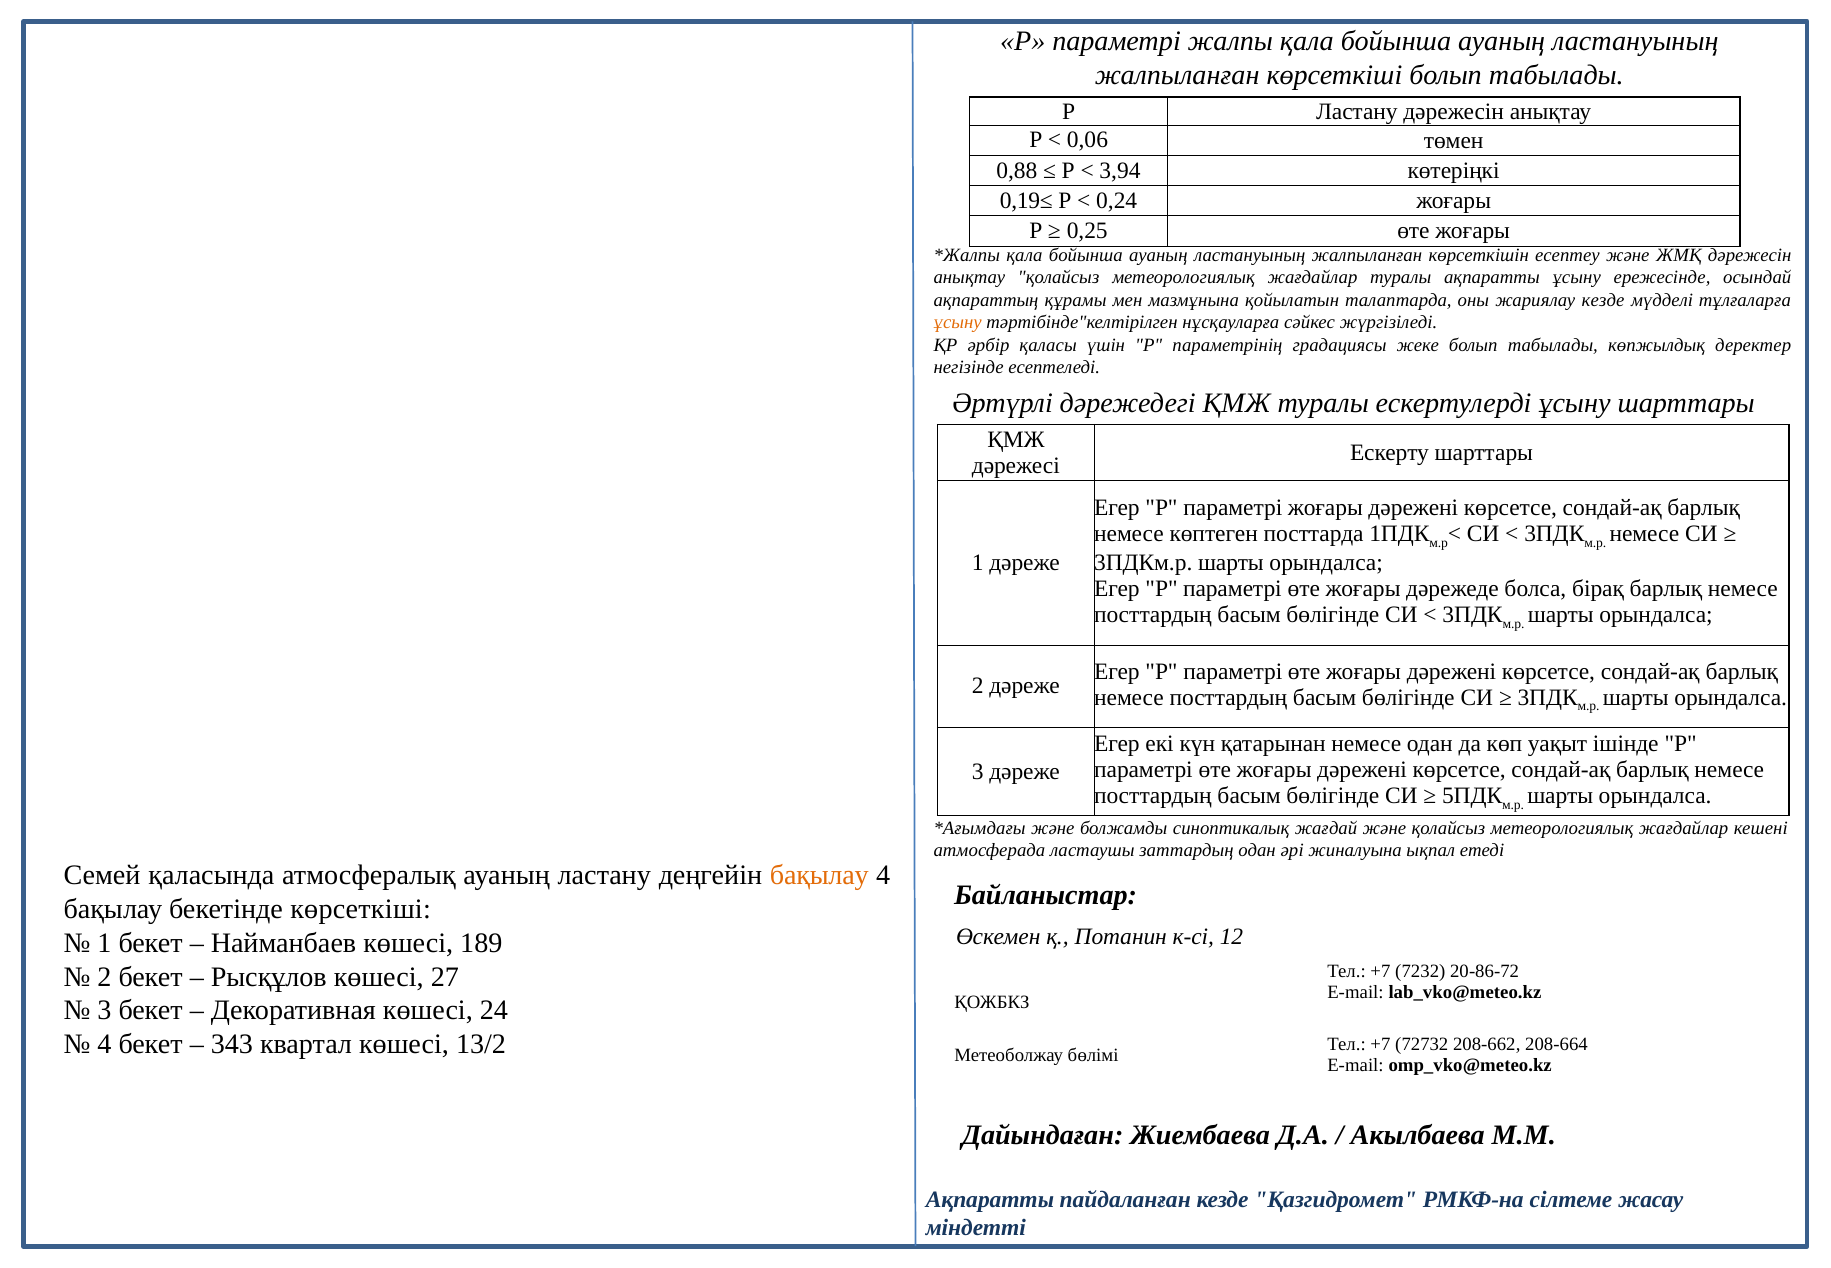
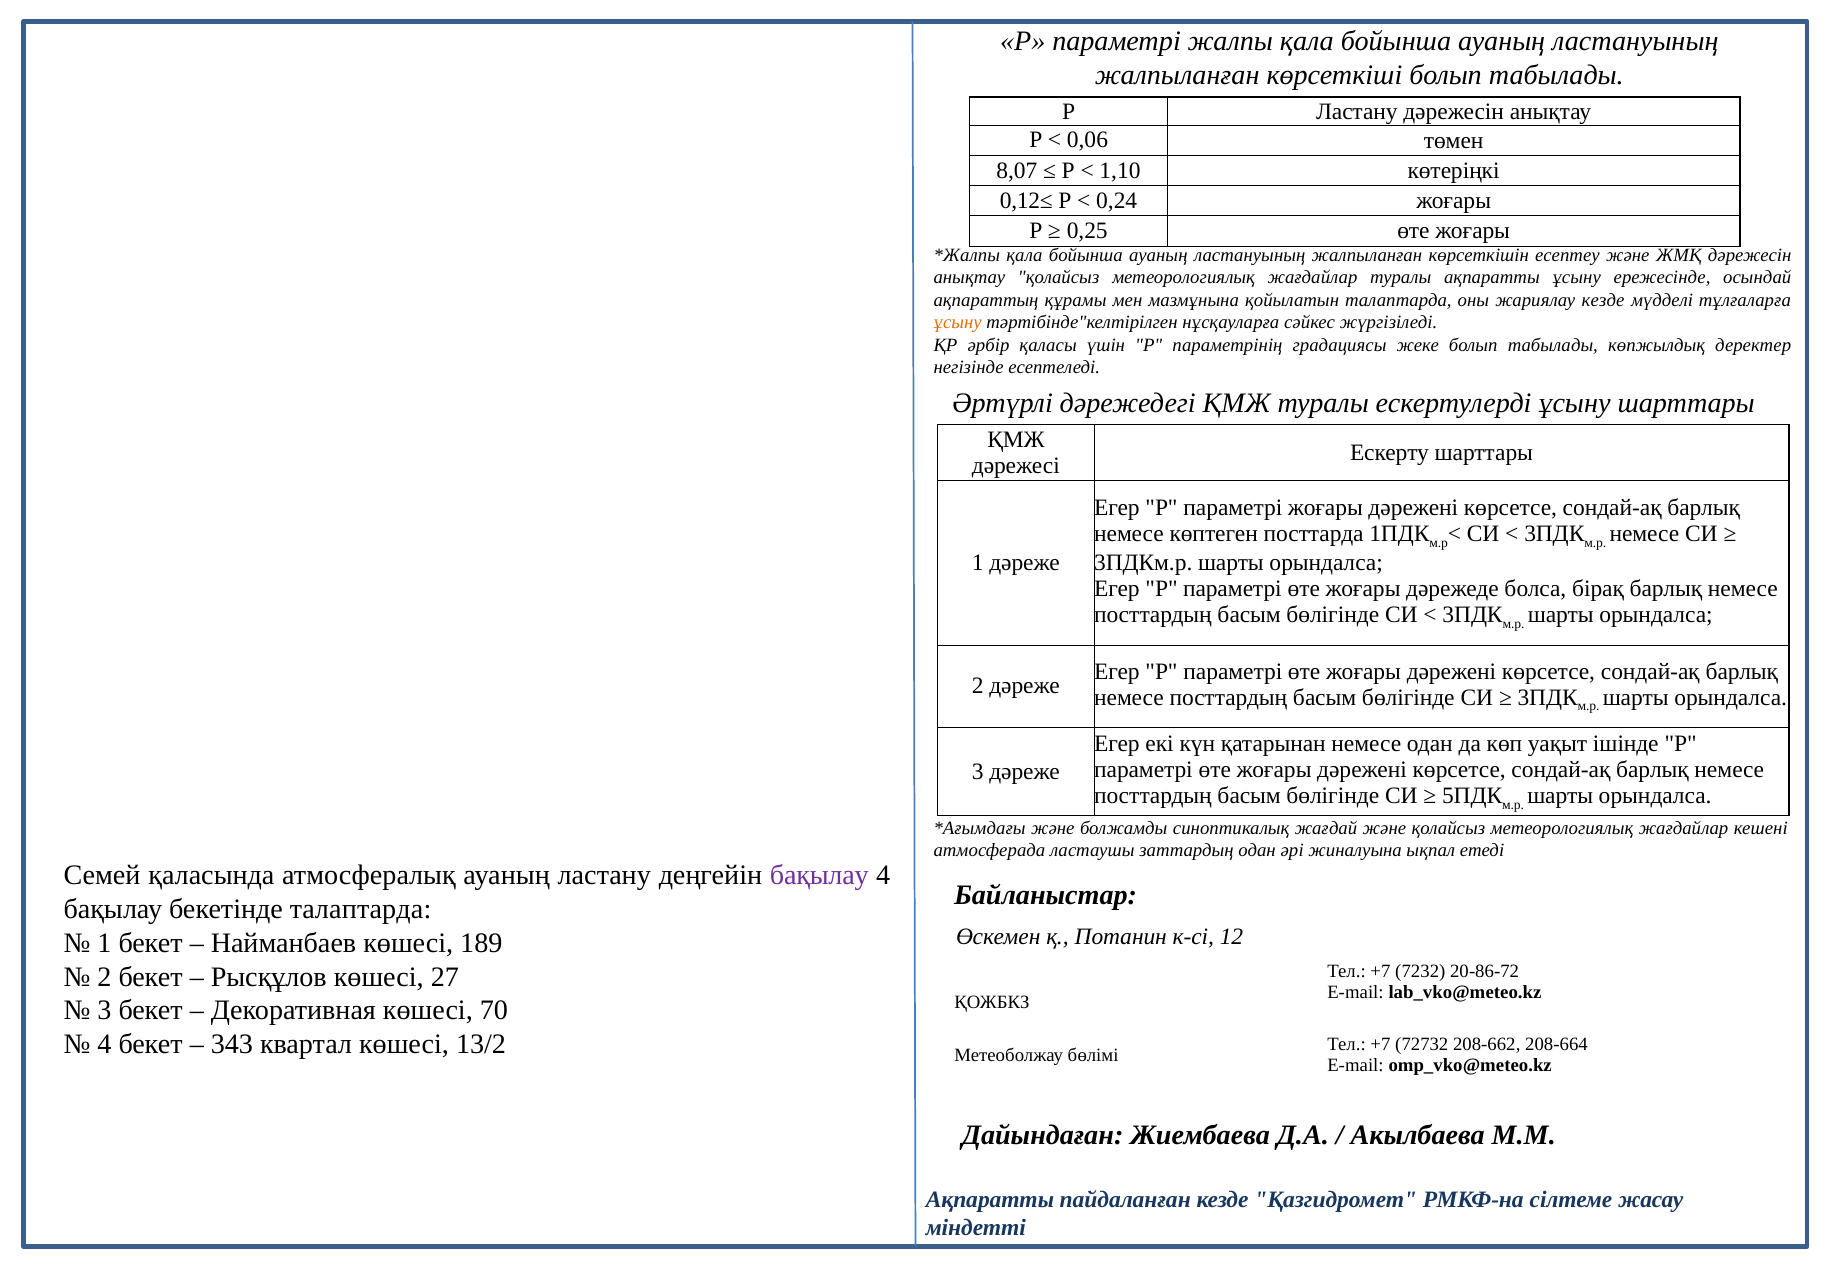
0,88: 0,88 -> 8,07
3,94: 3,94 -> 1,10
0,19≤: 0,19≤ -> 0,12≤
бақылау at (819, 875) colour: orange -> purple
бекетінде көрсеткіші: көрсеткіші -> талаптарда
24: 24 -> 70
